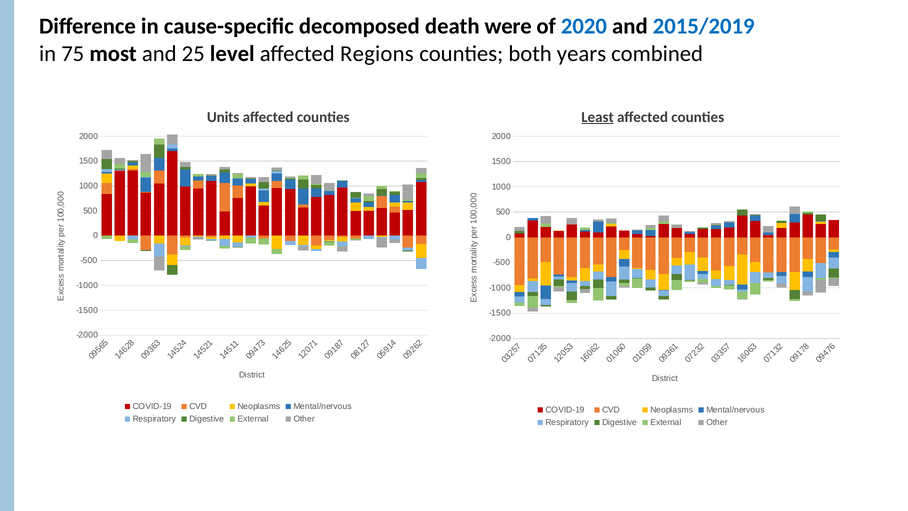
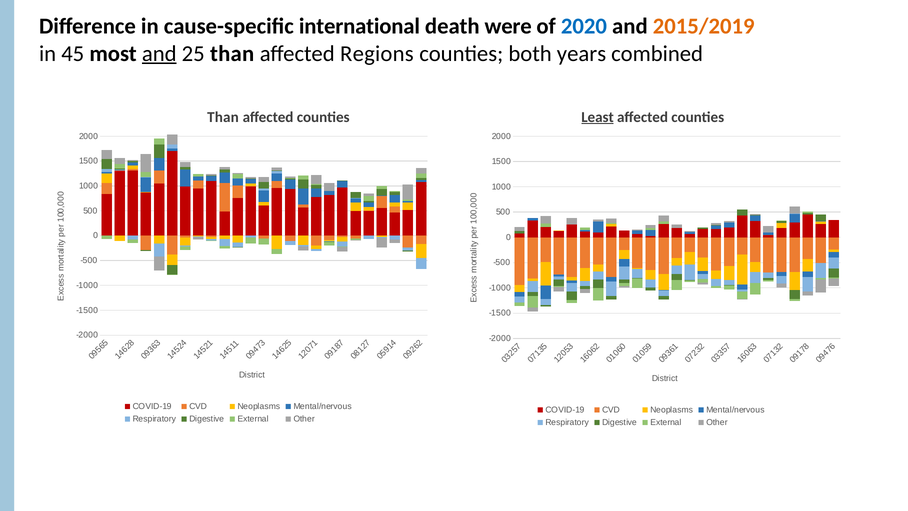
decomposed: decomposed -> international
2015/2019 colour: blue -> orange
75: 75 -> 45
and at (159, 54) underline: none -> present
25 level: level -> than
Units at (223, 117): Units -> Than
